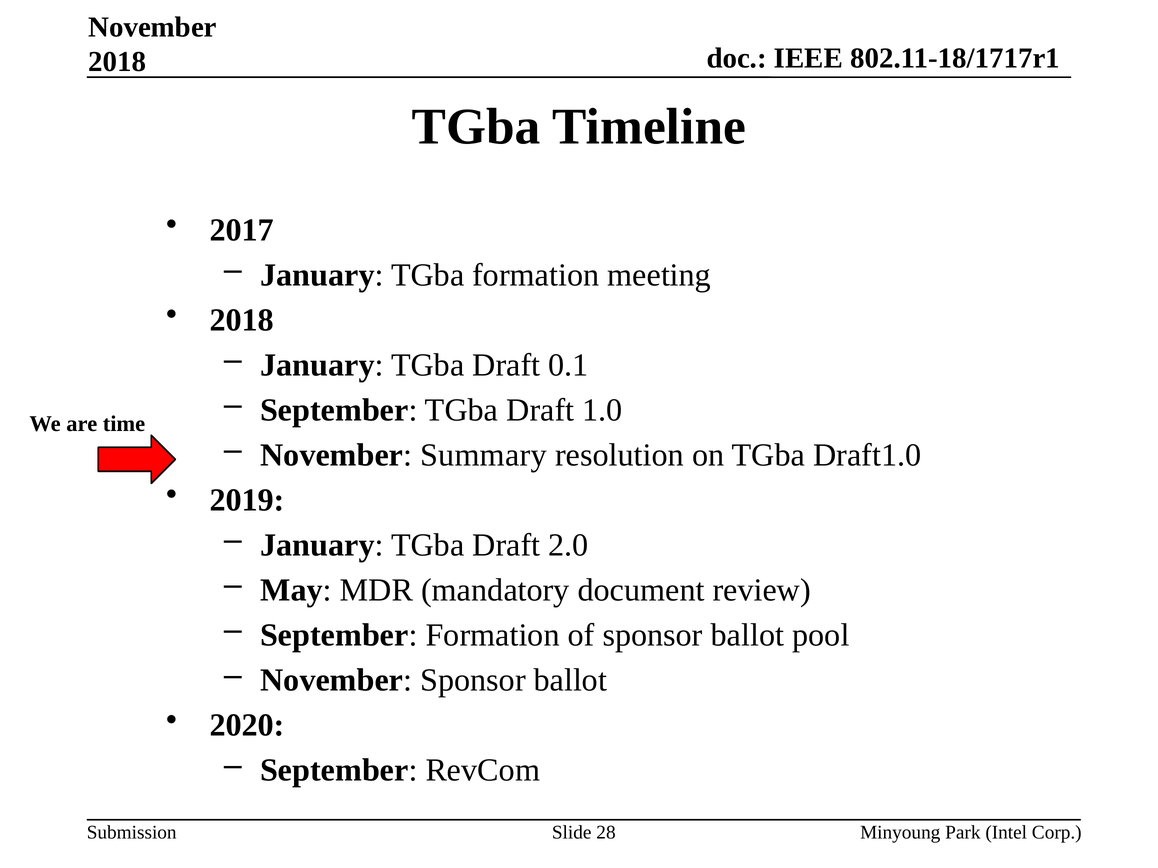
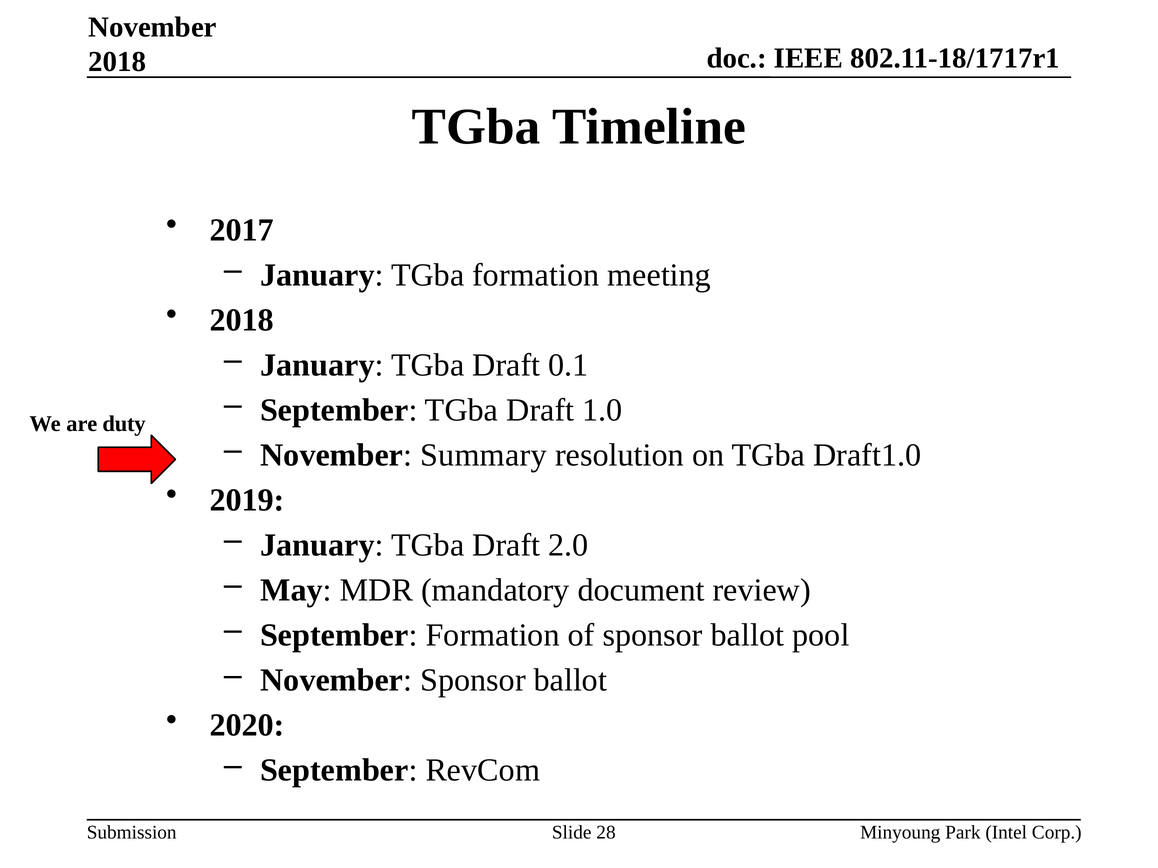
time: time -> duty
